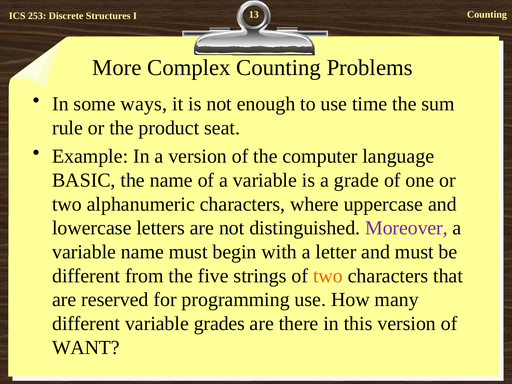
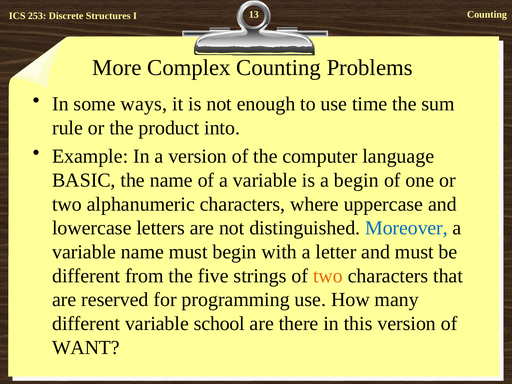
seat: seat -> into
a grade: grade -> begin
Moreover colour: purple -> blue
grades: grades -> school
